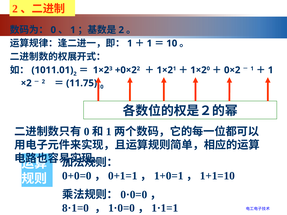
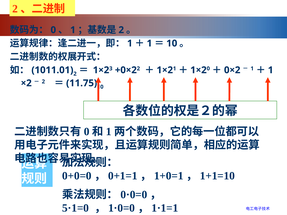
8·1=0: 8·1=0 -> 5·1=0
